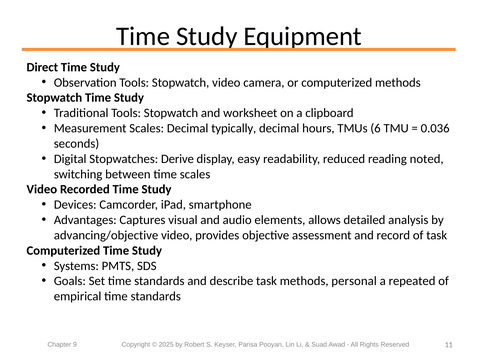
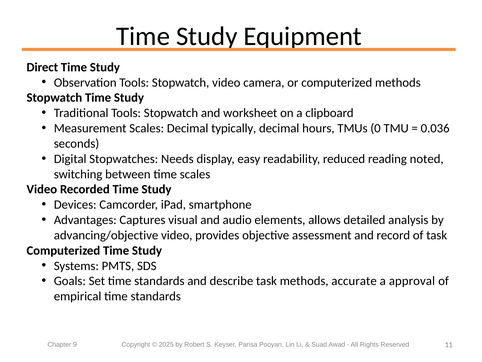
6: 6 -> 0
Derive: Derive -> Needs
personal: personal -> accurate
repeated: repeated -> approval
